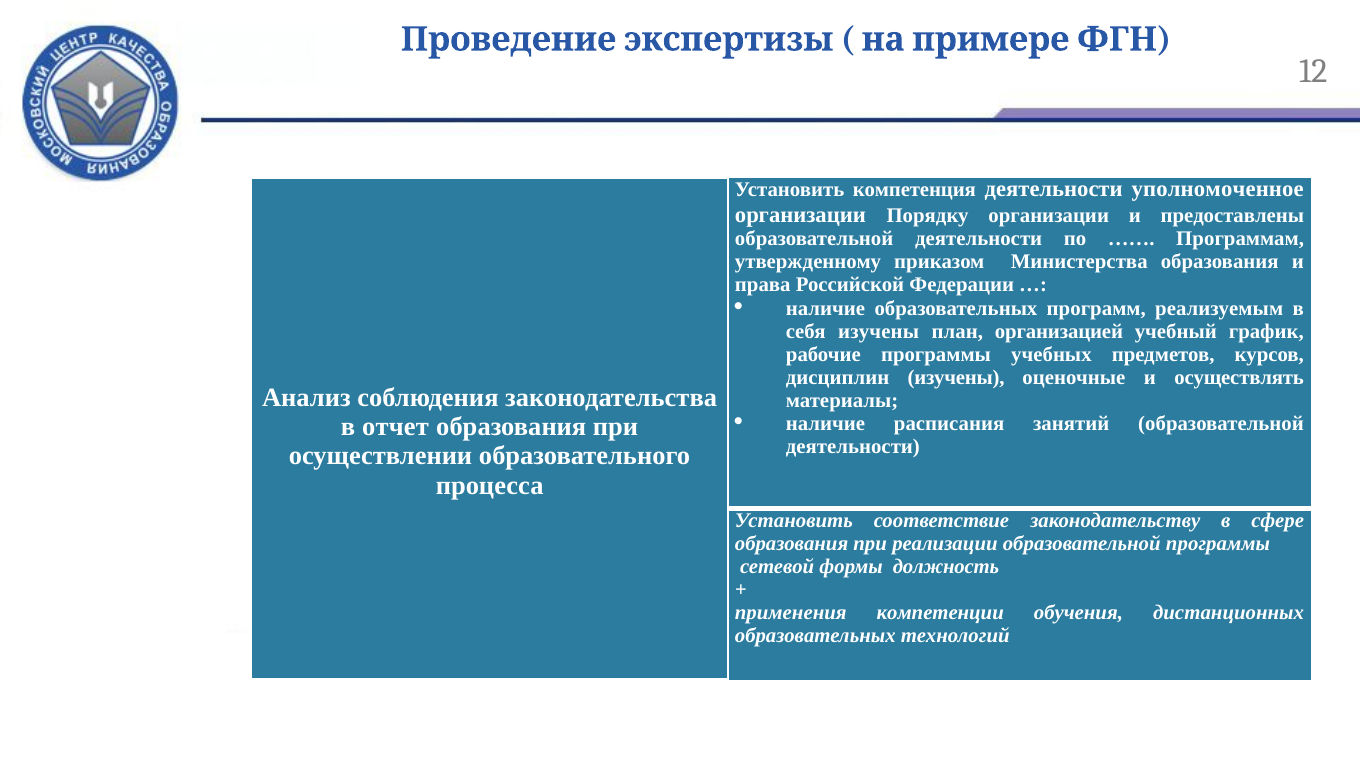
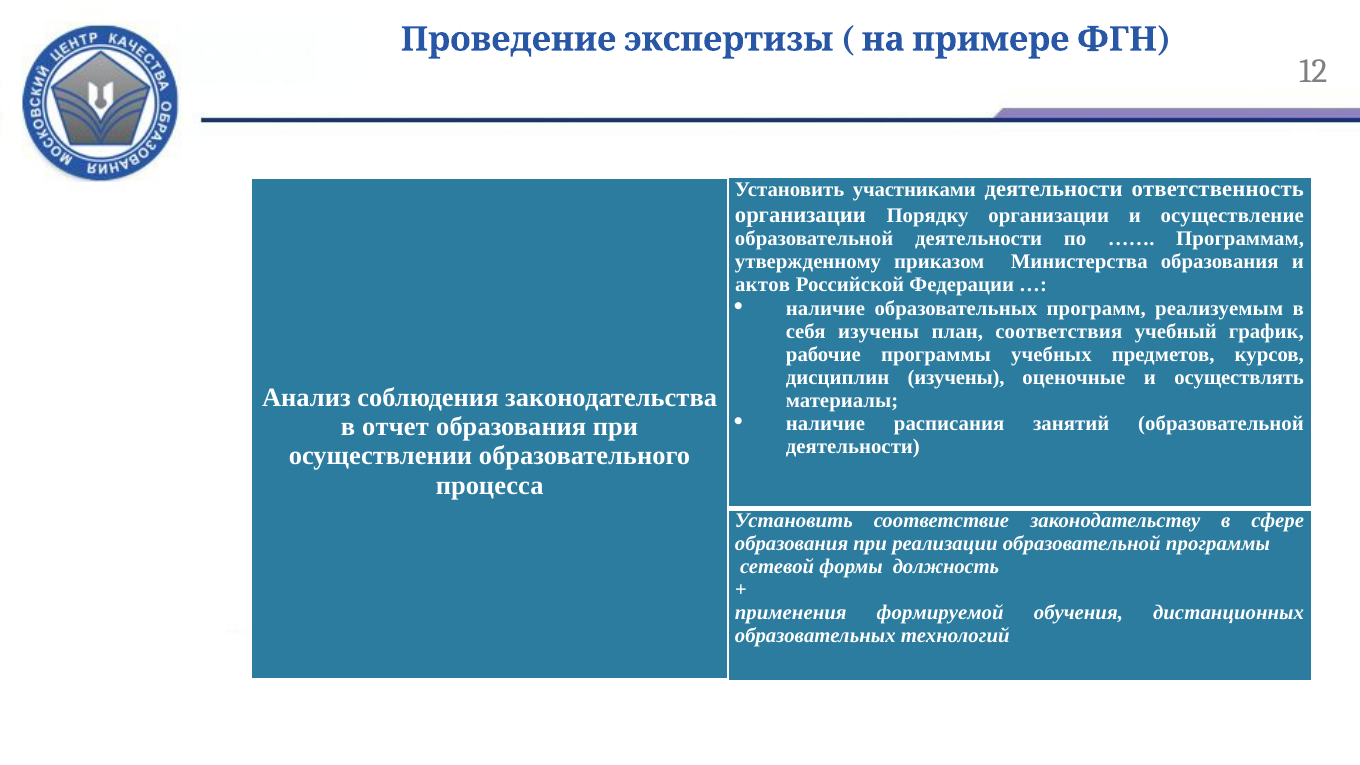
компетенция: компетенция -> участниками
уполномоченное: уполномоченное -> ответственность
предоставлены: предоставлены -> осуществление
права: права -> актов
организацией: организацией -> соответствия
компетенции: компетенции -> формируемой
